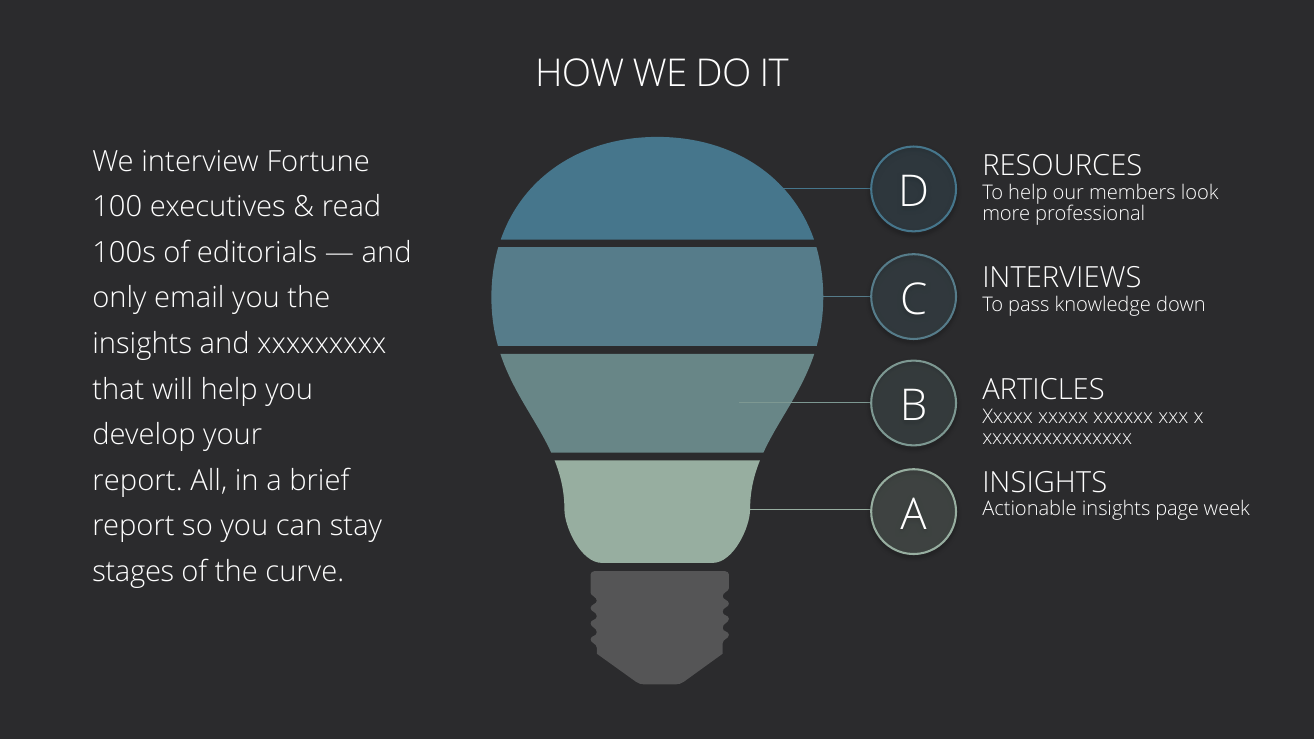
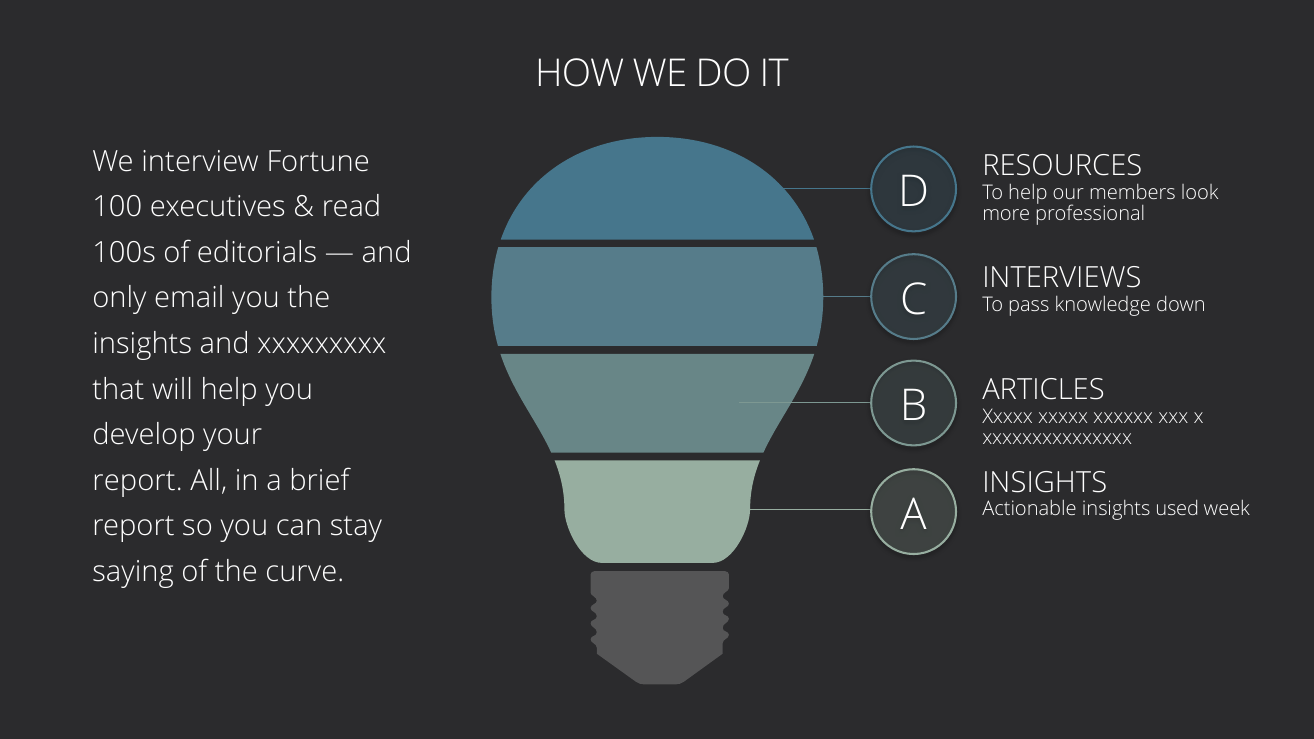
page: page -> used
stages: stages -> saying
